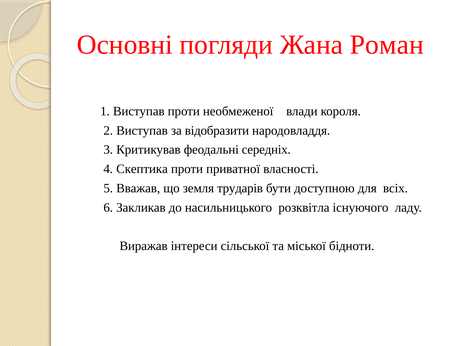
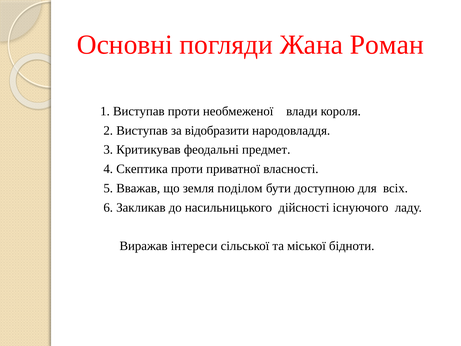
середніх: середніх -> предмет
трударів: трударів -> поділом
розквітла: розквітла -> дійсності
